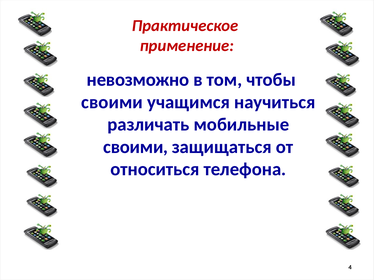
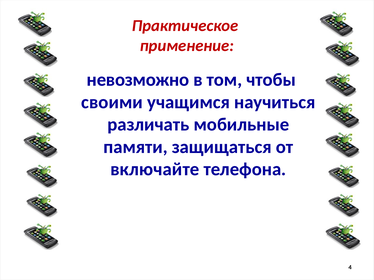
своими at (136, 147): своими -> памяти
относиться: относиться -> включайте
